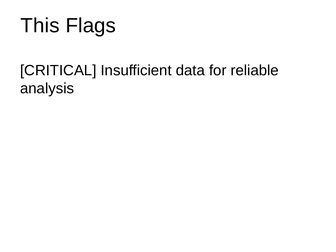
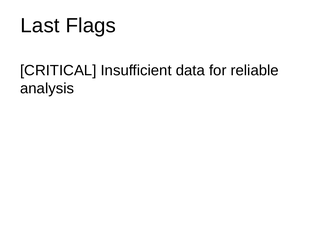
This: This -> Last
